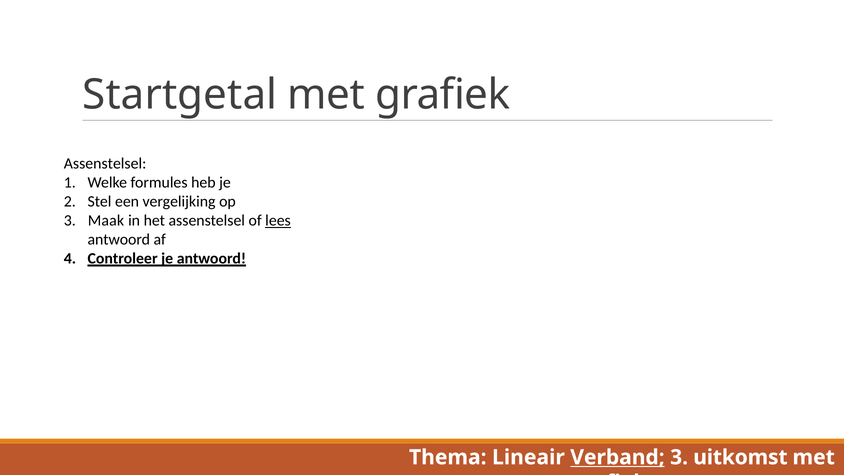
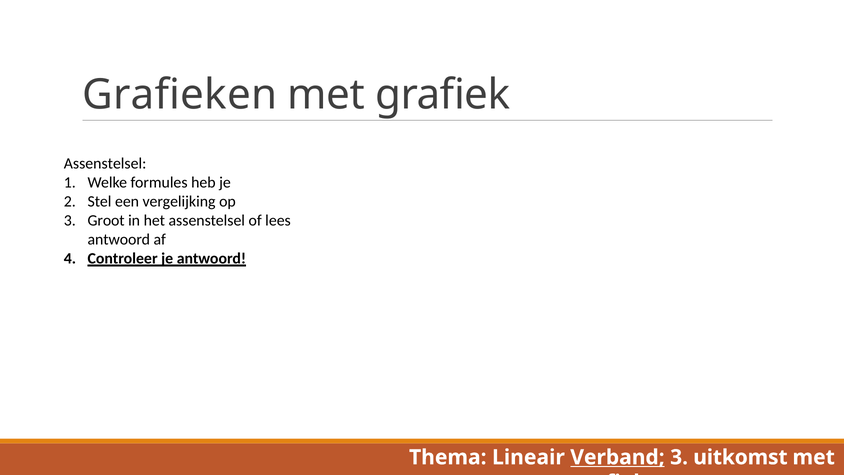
Startgetal at (180, 95): Startgetal -> Grafieken
Maak: Maak -> Groot
lees underline: present -> none
